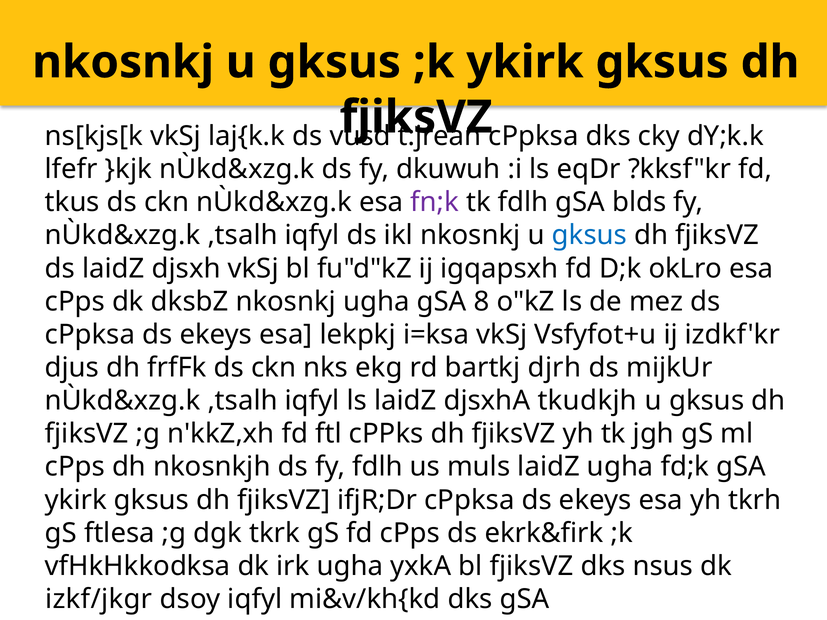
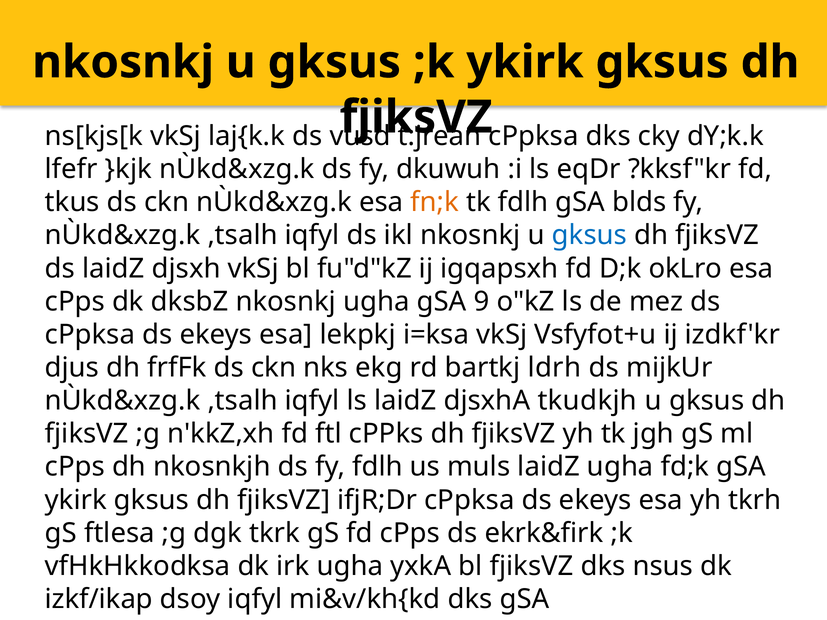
fn;k colour: purple -> orange
8: 8 -> 9
djrh: djrh -> ldrh
izkf/jkgr: izkf/jkgr -> izkf/ikap
